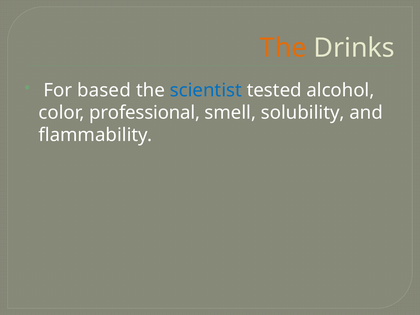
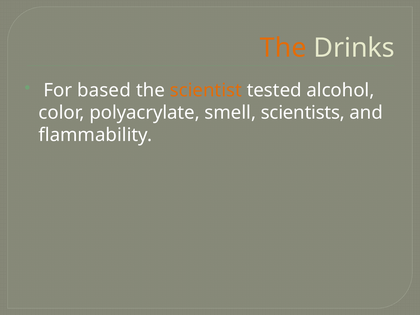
scientist colour: blue -> orange
professional: professional -> polyacrylate
solubility: solubility -> scientists
